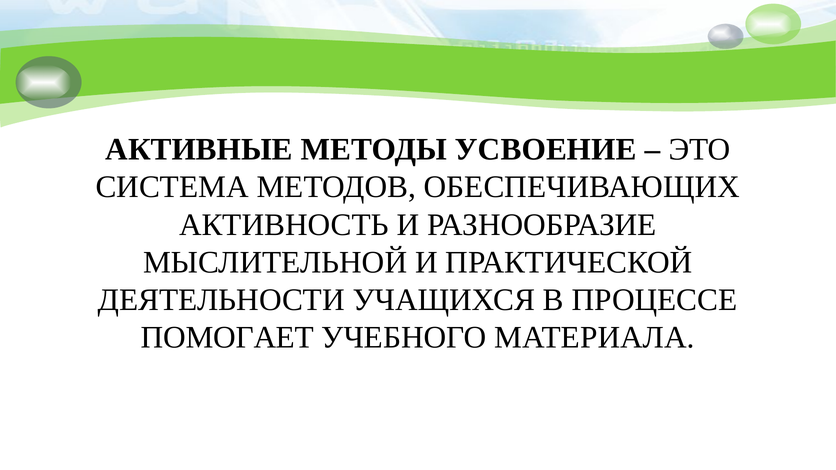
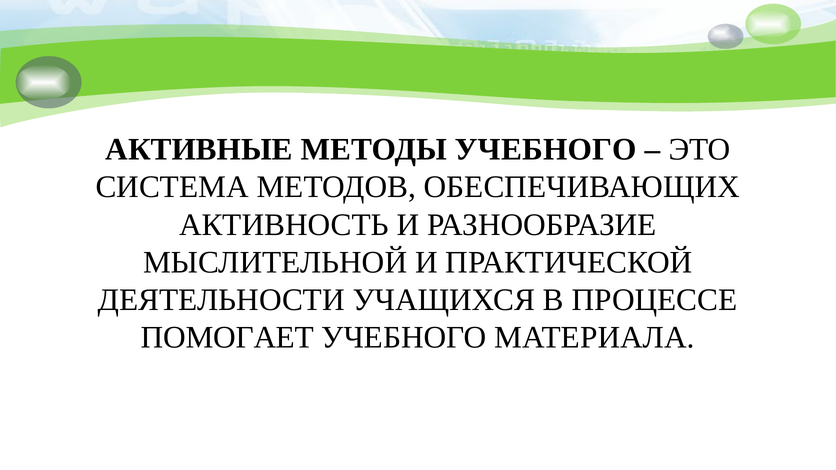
МЕТОДЫ УСВОЕНИЕ: УСВОЕНИЕ -> УЧЕБНОГО
